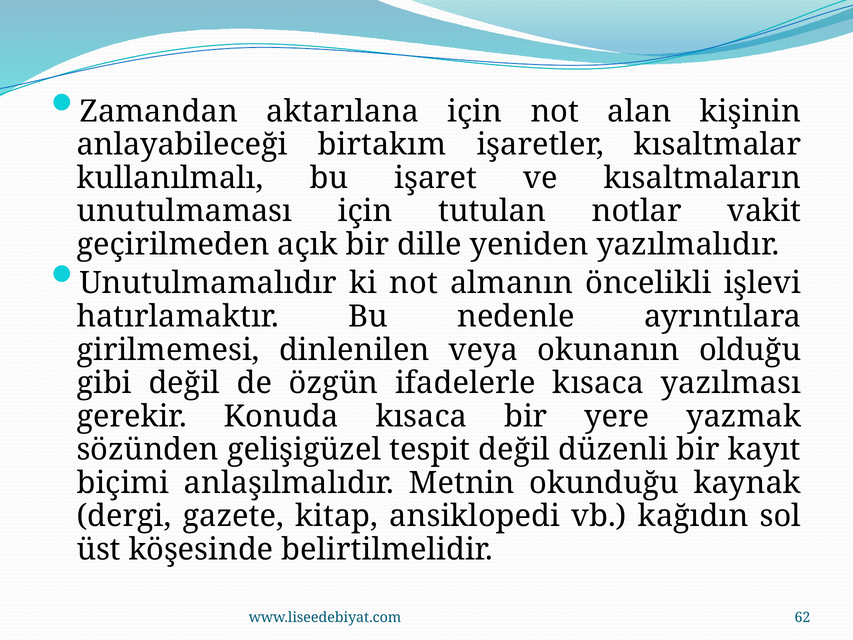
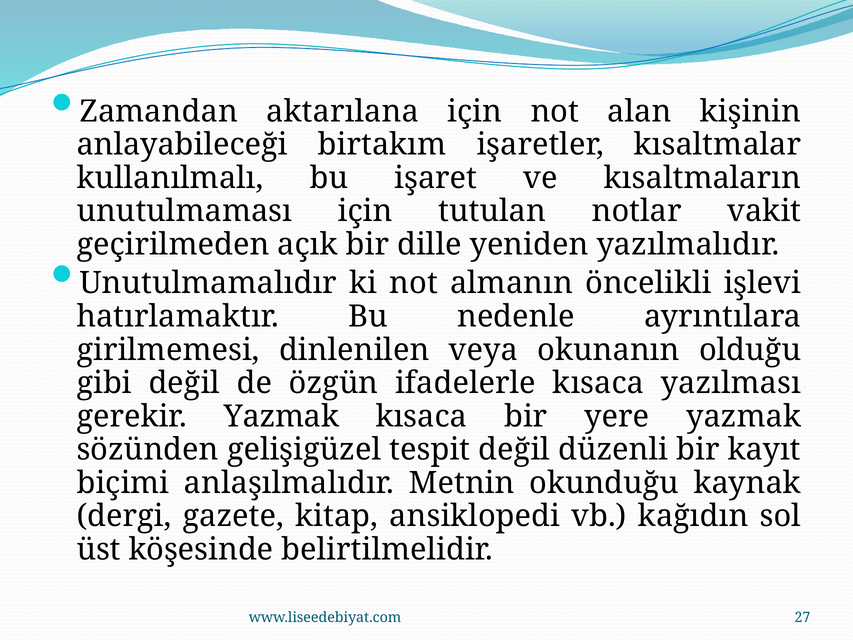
gerekir Konuda: Konuda -> Yazmak
62: 62 -> 27
